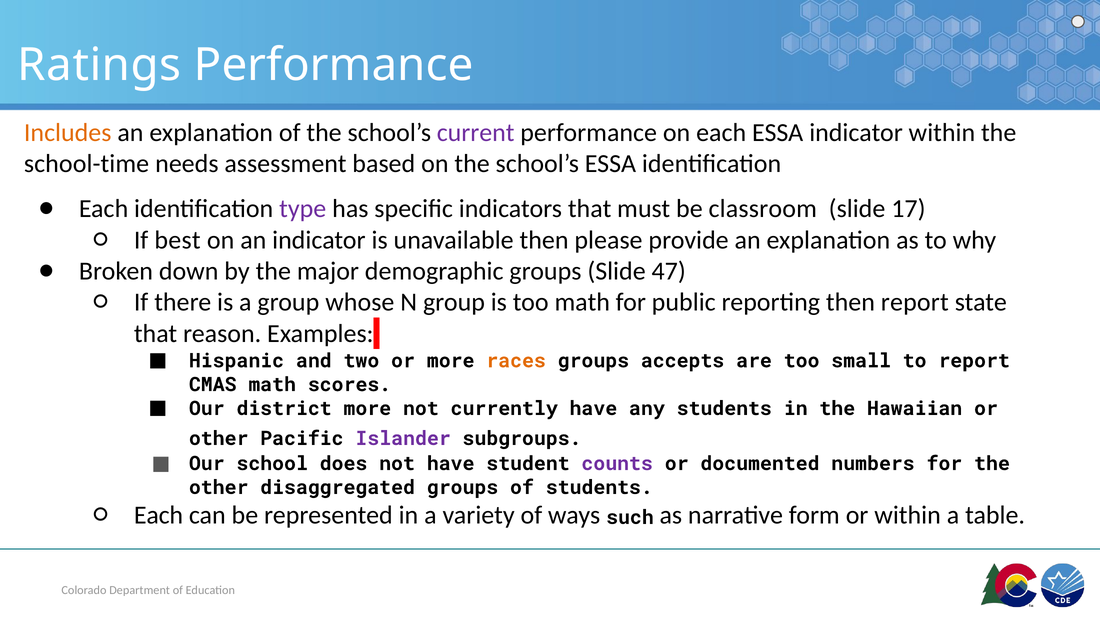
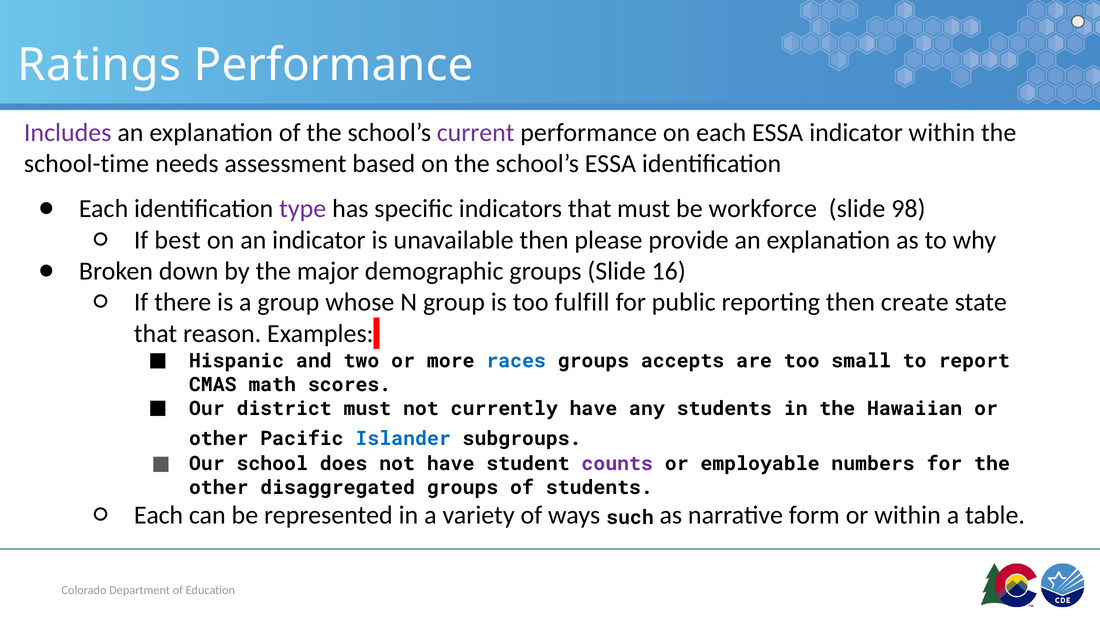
Includes colour: orange -> purple
classroom: classroom -> workforce
17: 17 -> 98
47: 47 -> 16
too math: math -> fulfill
then report: report -> create
races colour: orange -> blue
district more: more -> must
Islander colour: purple -> blue
documented: documented -> employable
